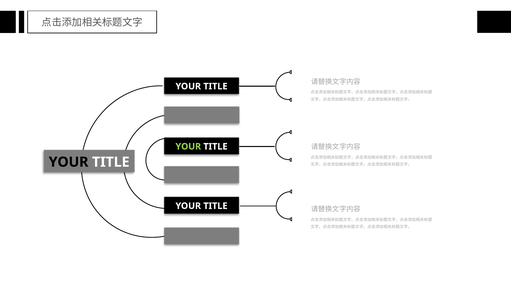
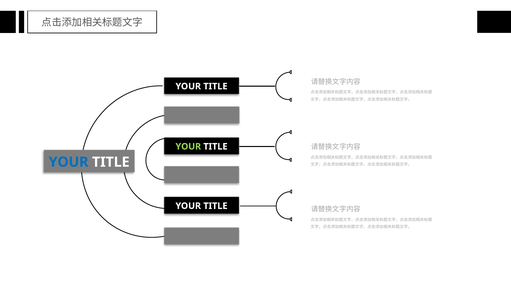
YOUR at (69, 162) colour: black -> blue
